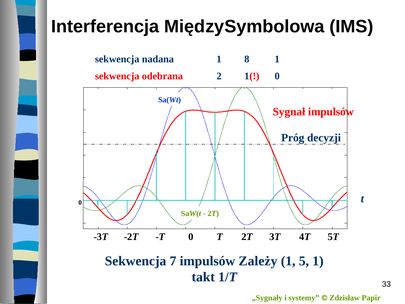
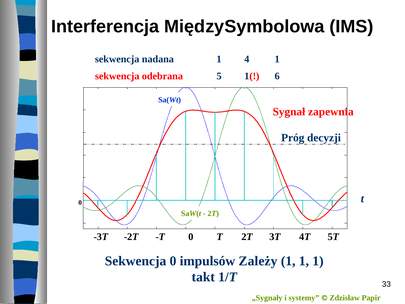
8: 8 -> 4
2: 2 -> 5
1( 0: 0 -> 6
Sygnał impulsów: impulsów -> zapewnia
Sekwencja 7: 7 -> 0
5 at (304, 261): 5 -> 1
